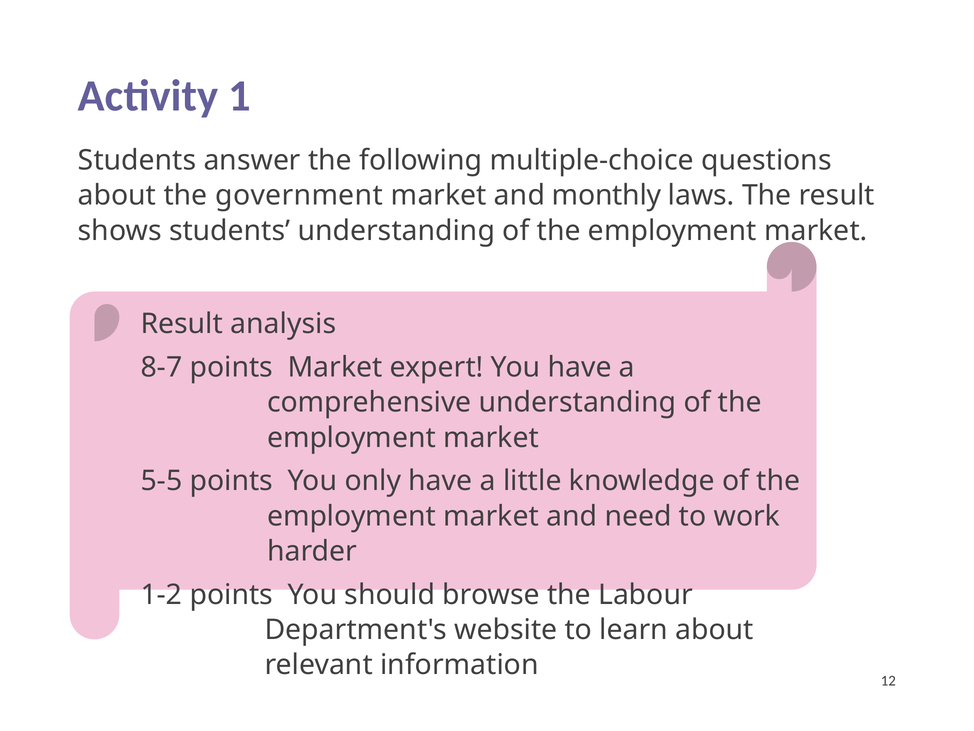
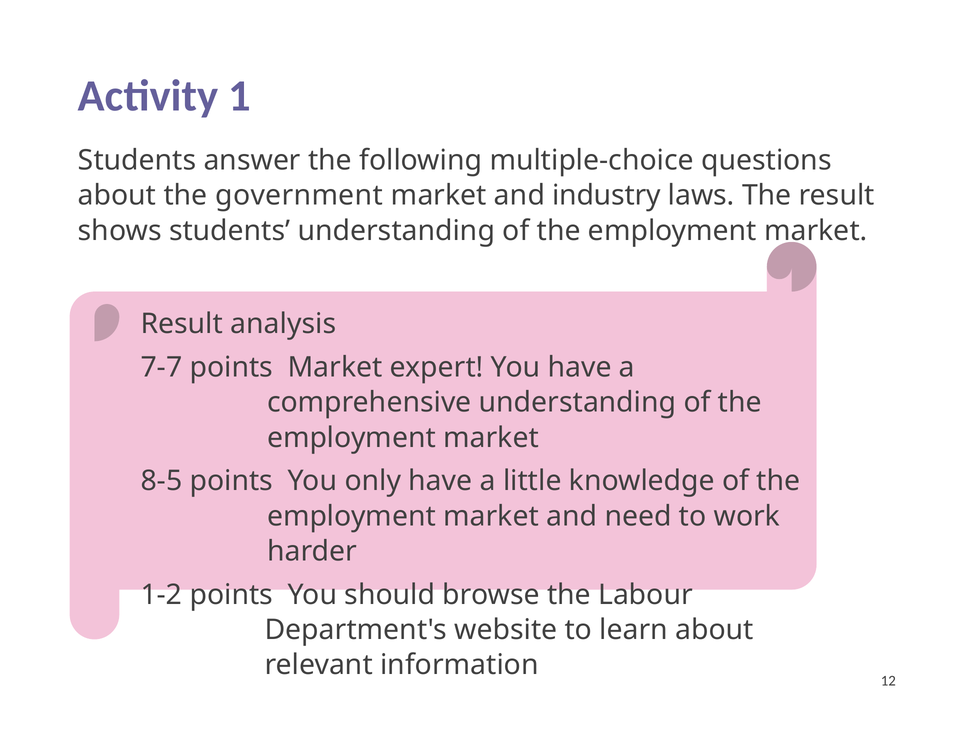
monthly: monthly -> industry
8-7: 8-7 -> 7-7
5-5: 5-5 -> 8-5
